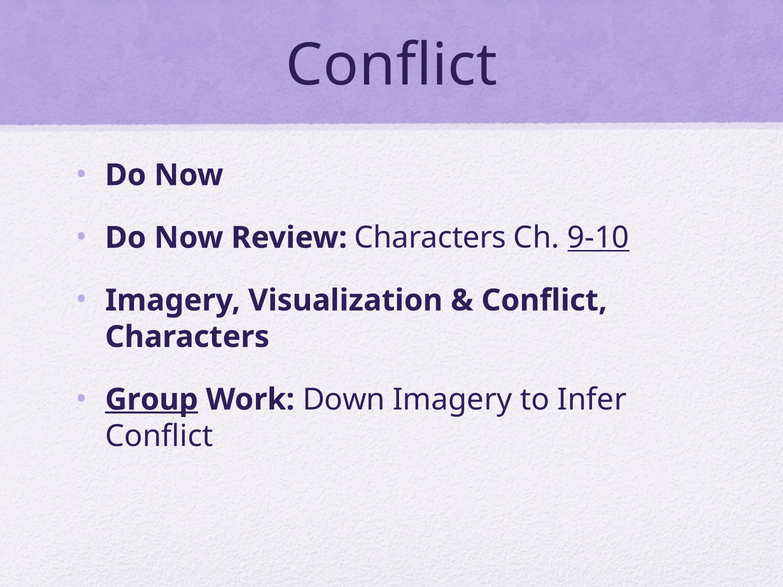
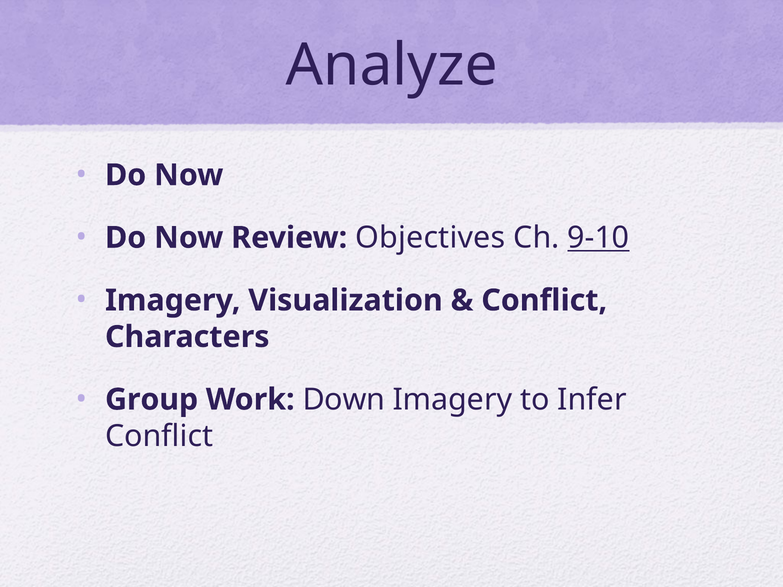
Conflict at (392, 65): Conflict -> Analyze
Review Characters: Characters -> Objectives
Group underline: present -> none
